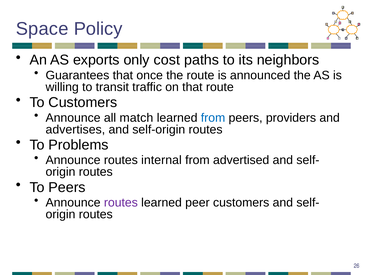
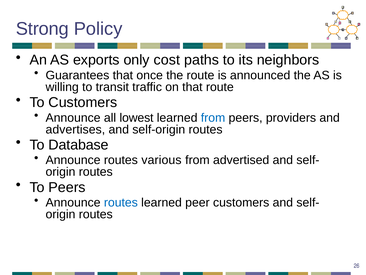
Space: Space -> Strong
match: match -> lowest
Problems: Problems -> Database
internal: internal -> various
routes at (121, 202) colour: purple -> blue
